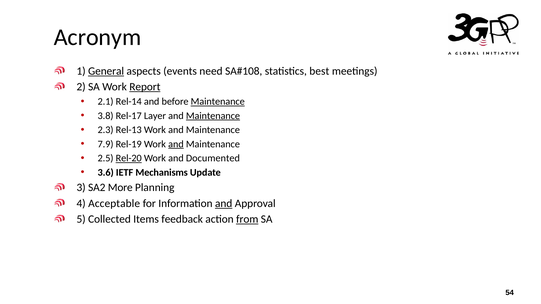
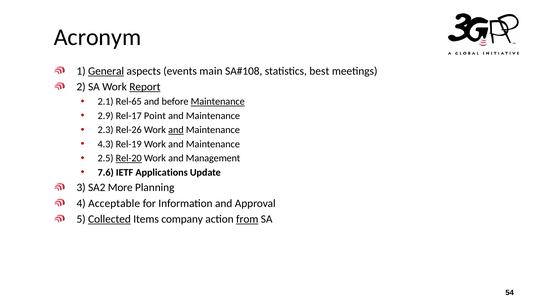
need: need -> main
Rel-14: Rel-14 -> Rel-65
3.8: 3.8 -> 2.9
Layer: Layer -> Point
Maintenance at (213, 116) underline: present -> none
Rel-13: Rel-13 -> Rel-26
and at (176, 130) underline: none -> present
7.9: 7.9 -> 4.3
and at (176, 144) underline: present -> none
Documented: Documented -> Management
3.6: 3.6 -> 7.6
Mechanisms: Mechanisms -> Applications
and at (224, 204) underline: present -> none
Collected underline: none -> present
feedback: feedback -> company
